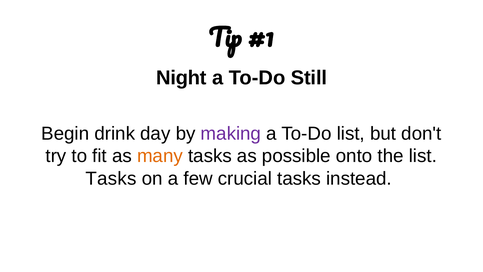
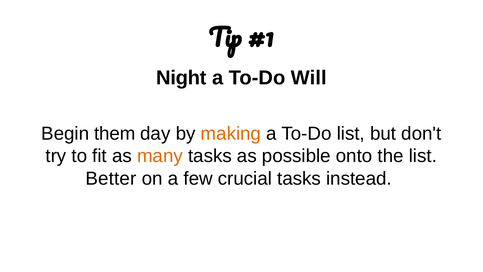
Still: Still -> Will
drink: drink -> them
making colour: purple -> orange
Tasks at (111, 179): Tasks -> Better
